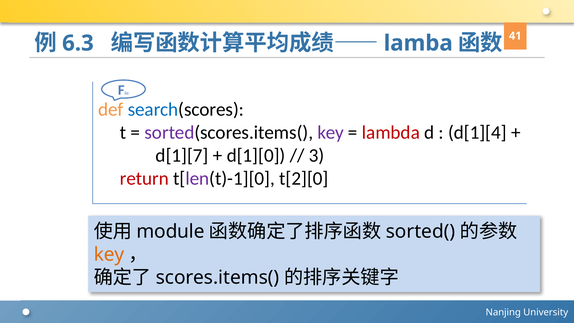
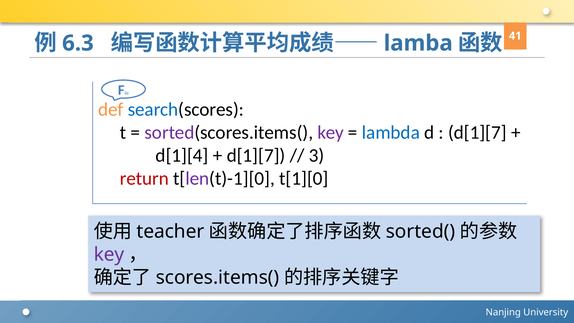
lambda colour: red -> blue
d[1][4 at (477, 132): d[1][4 -> d[1][7
d[1][7: d[1][7 -> d[1][4
d[1][0 at (256, 155): d[1][0 -> d[1][7
t[2][0: t[2][0 -> t[1][0
module: module -> teacher
key at (109, 254) colour: orange -> purple
